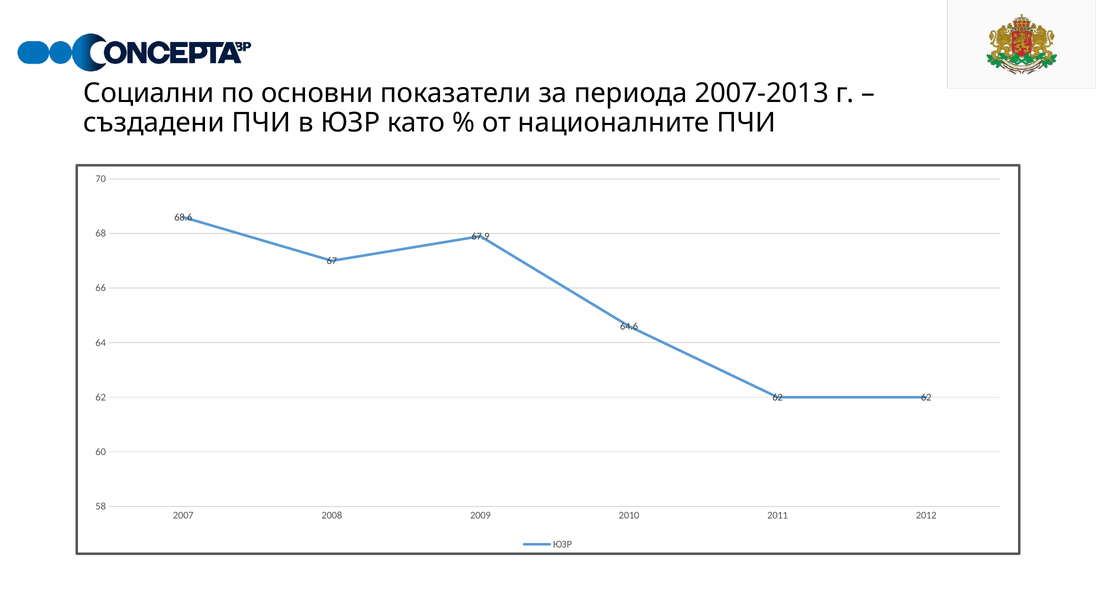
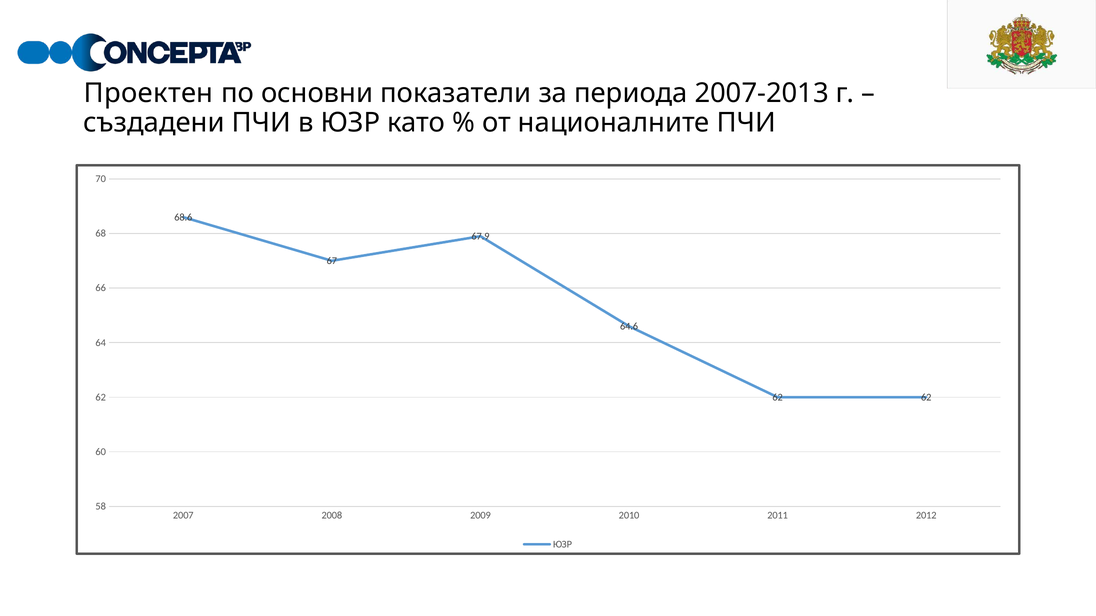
Социални: Социални -> Проектен
